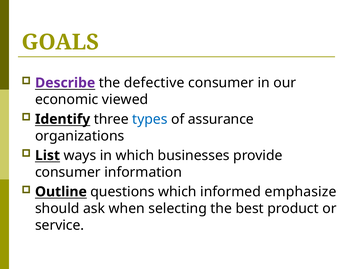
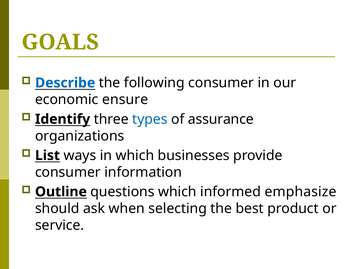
Describe colour: purple -> blue
defective: defective -> following
viewed: viewed -> ensure
